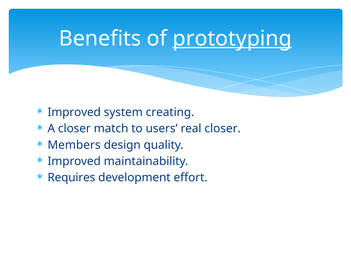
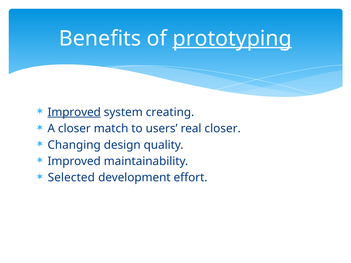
Improved at (74, 112) underline: none -> present
Members: Members -> Changing
Requires: Requires -> Selected
